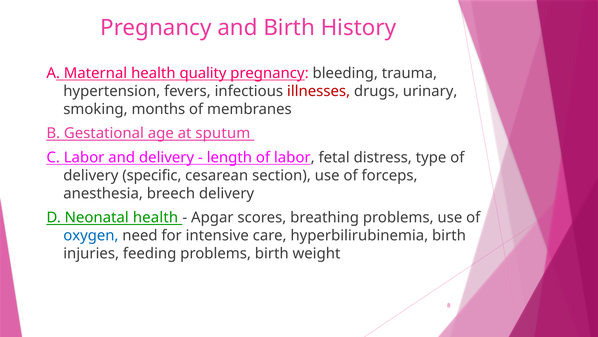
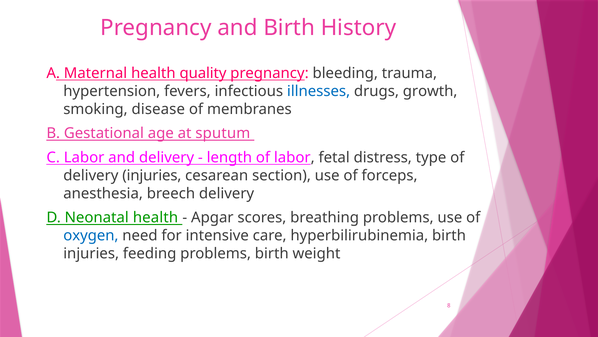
illnesses colour: red -> blue
urinary: urinary -> growth
months: months -> disease
delivery specific: specific -> injuries
